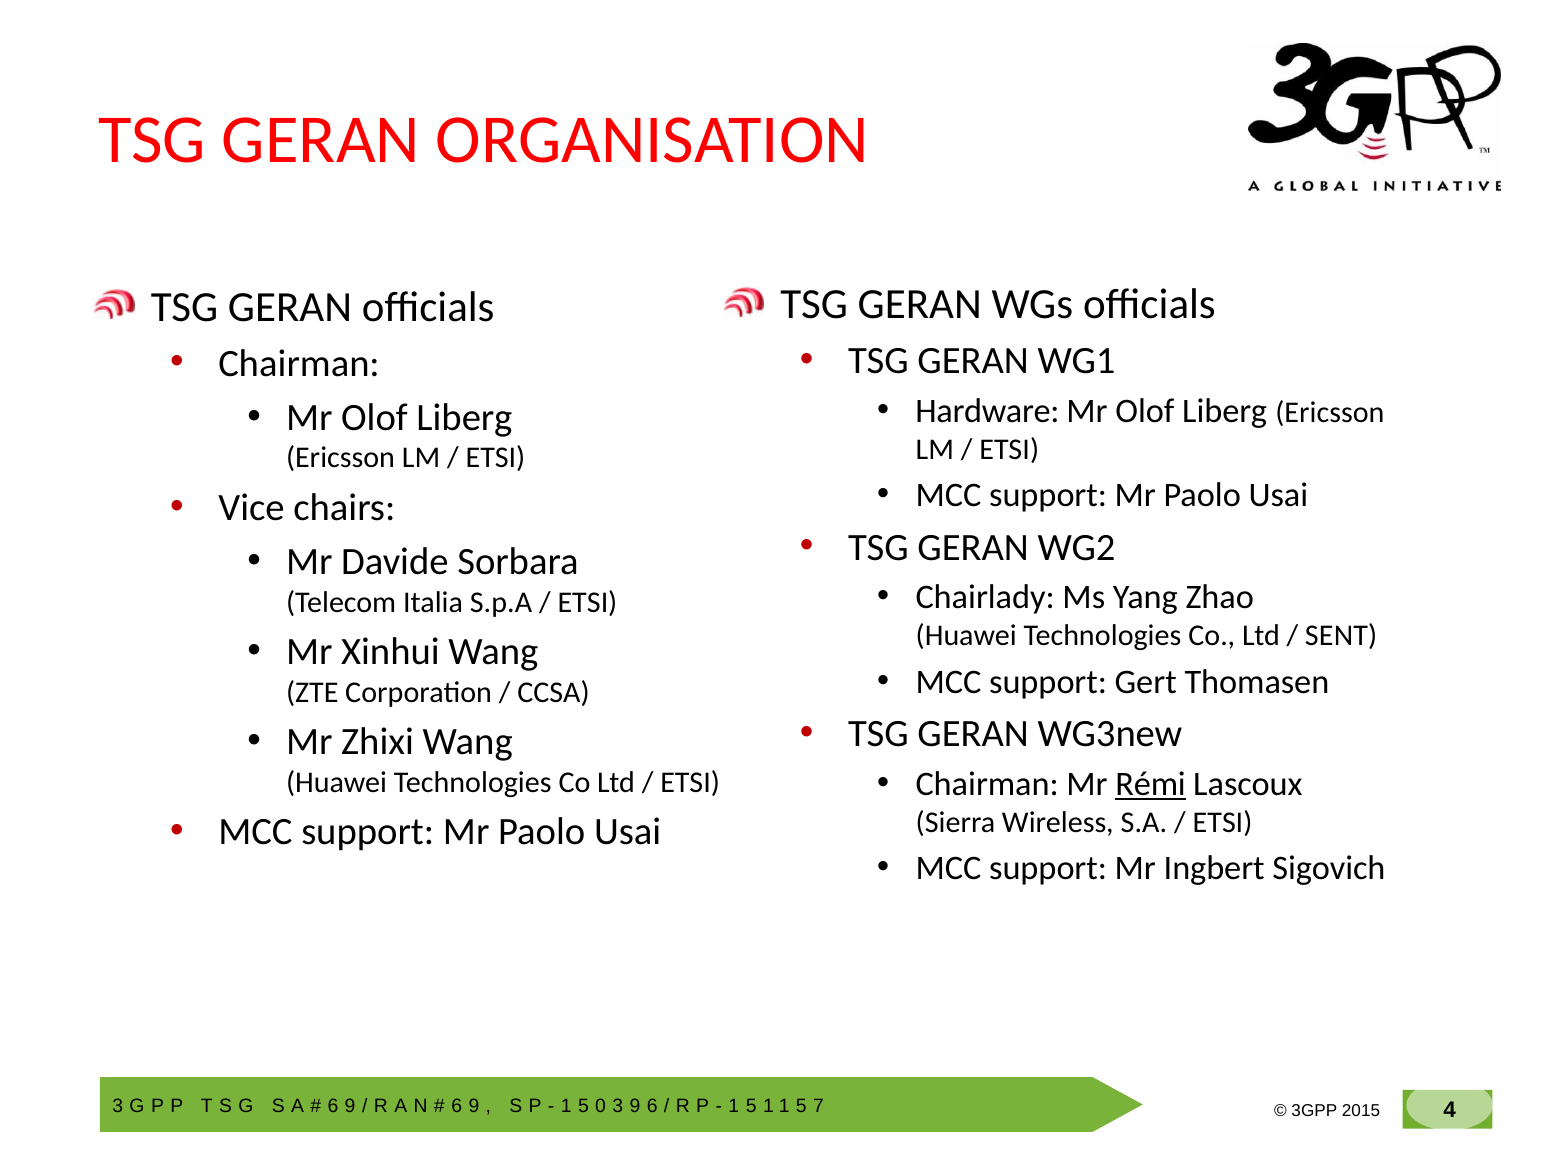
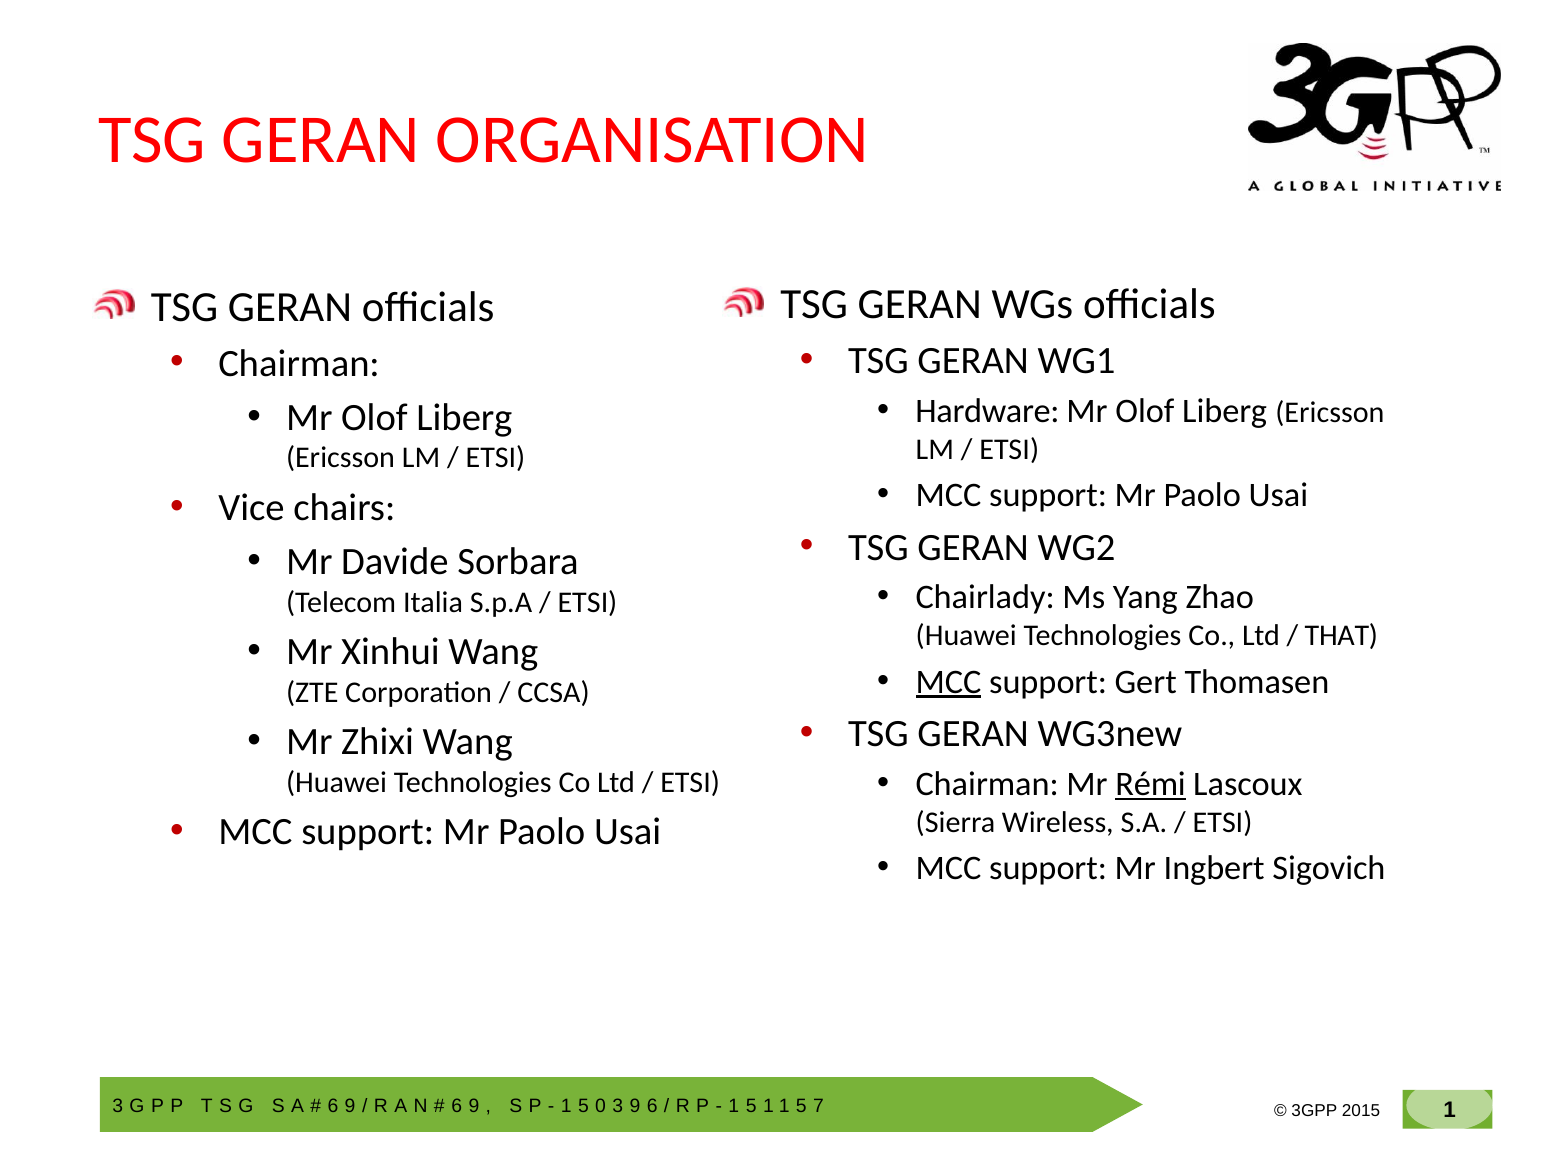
SENT: SENT -> THAT
MCC at (949, 682) underline: none -> present
4 at (1450, 1111): 4 -> 1
